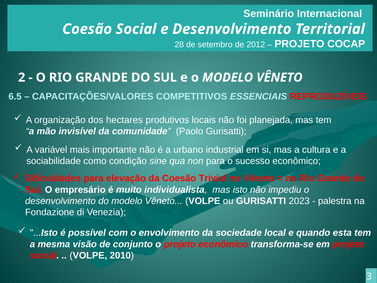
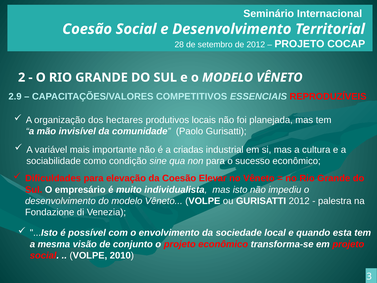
6.5: 6.5 -> 2.9
urbano: urbano -> criadas
Trivial: Trivial -> Elevar
GURISATTI 2023: 2023 -> 2012
